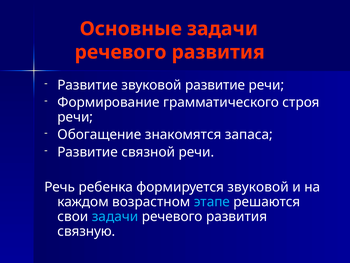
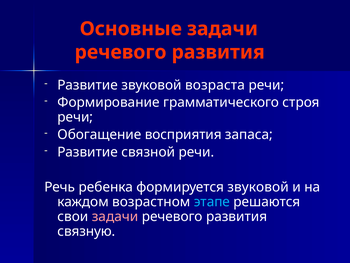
звуковой развитие: развитие -> возраста
знакомятся: знакомятся -> восприятия
задачи at (115, 216) colour: light blue -> pink
